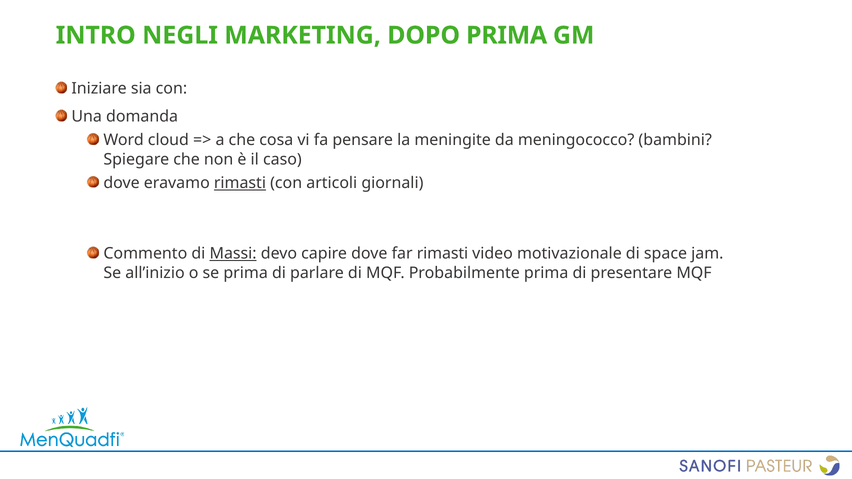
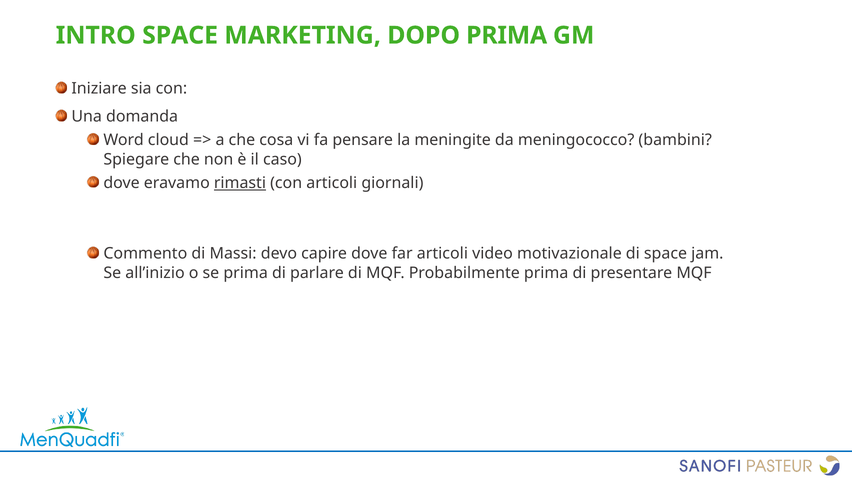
INTRO NEGLI: NEGLI -> SPACE
Massi underline: present -> none
far rimasti: rimasti -> articoli
